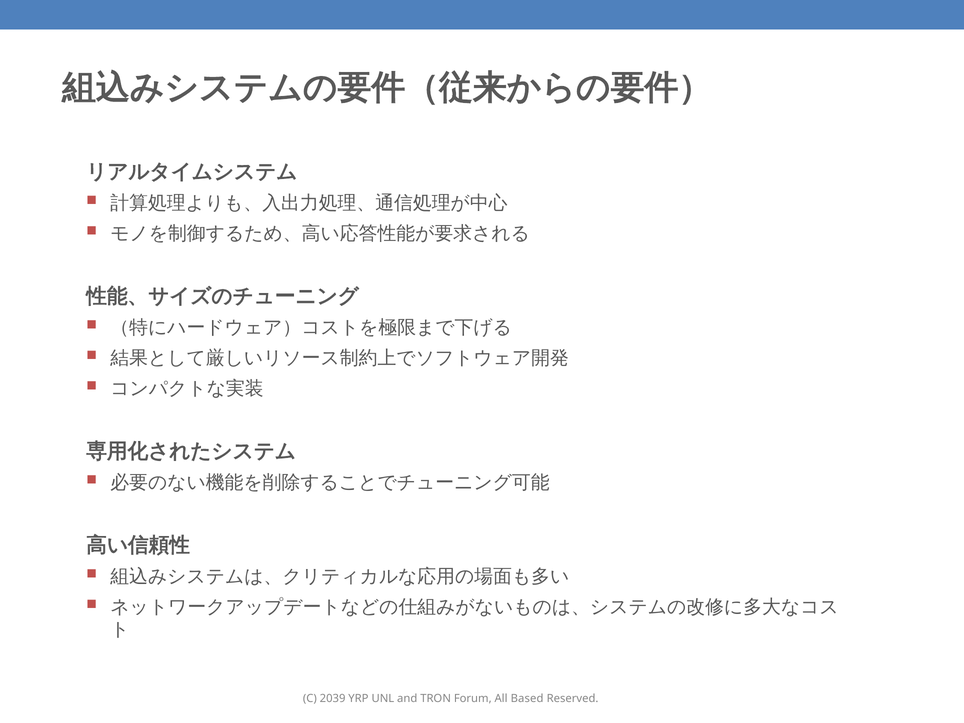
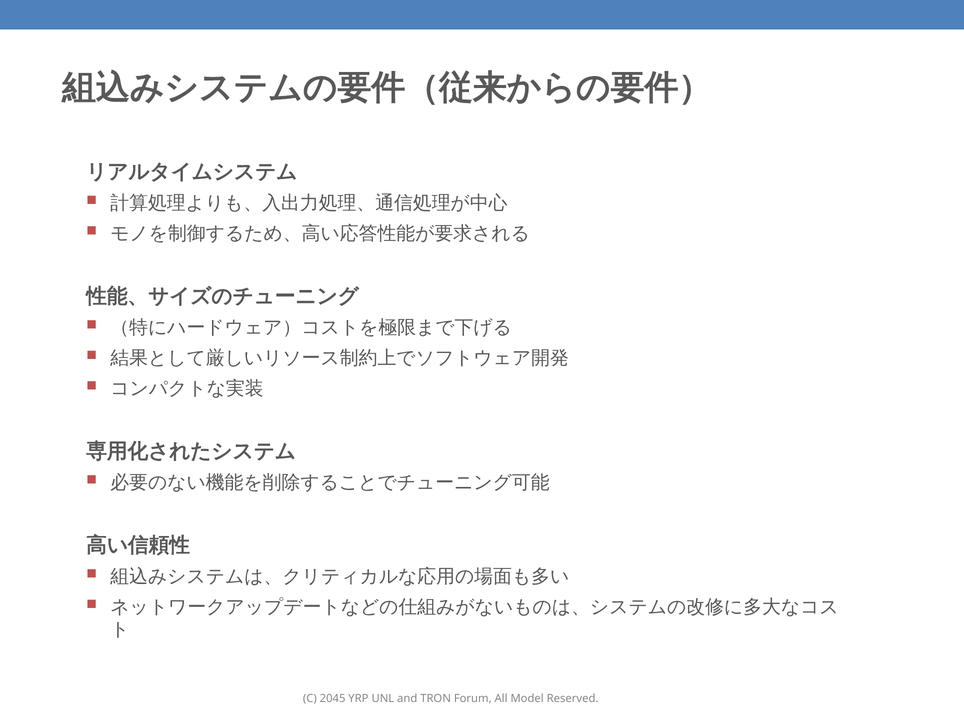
2039: 2039 -> 2045
Based: Based -> Model
